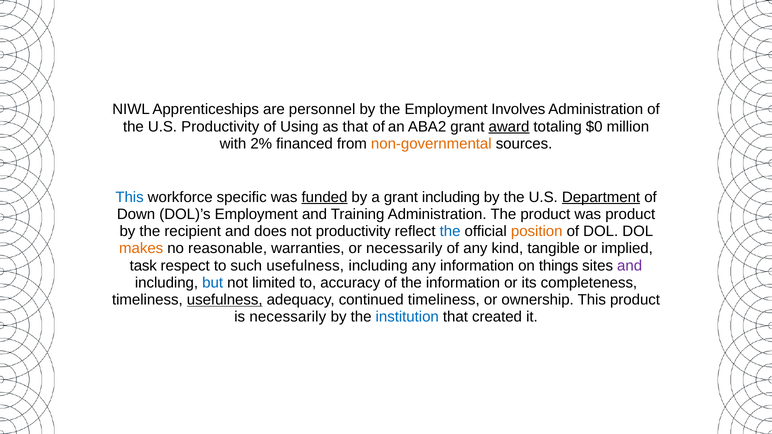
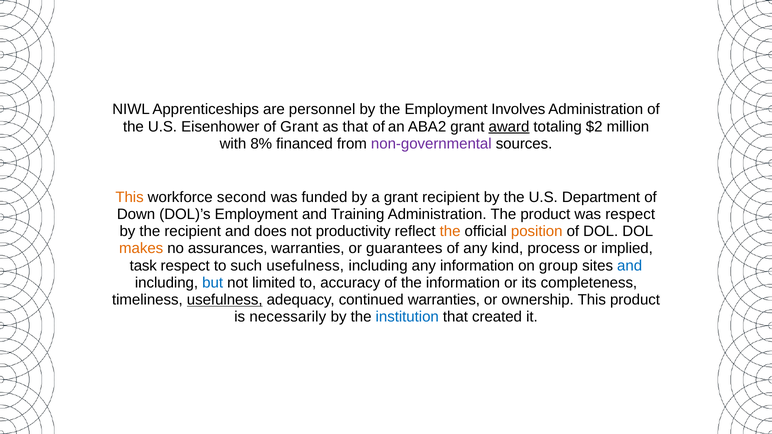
U.S Productivity: Productivity -> Eisenhower
of Using: Using -> Grant
$0: $0 -> $2
2%: 2% -> 8%
non-governmental colour: orange -> purple
This at (130, 197) colour: blue -> orange
specific: specific -> second
funded underline: present -> none
grant including: including -> recipient
Department underline: present -> none
was product: product -> respect
the at (450, 231) colour: blue -> orange
reasonable: reasonable -> assurances
or necessarily: necessarily -> guarantees
tangible: tangible -> process
things: things -> group
and at (630, 266) colour: purple -> blue
continued timeliness: timeliness -> warranties
